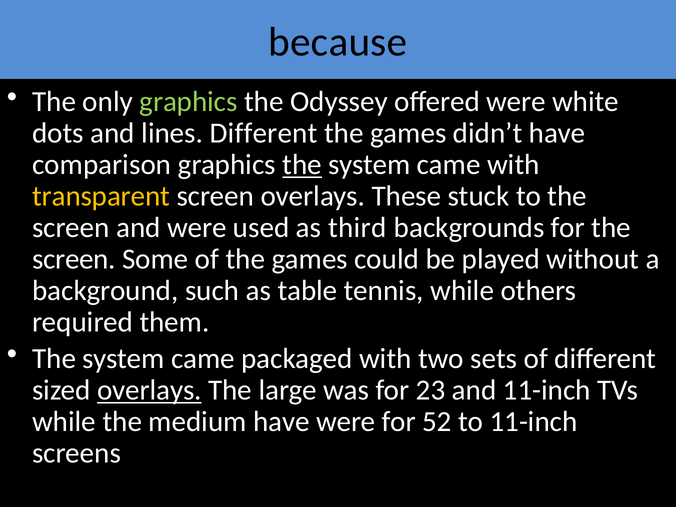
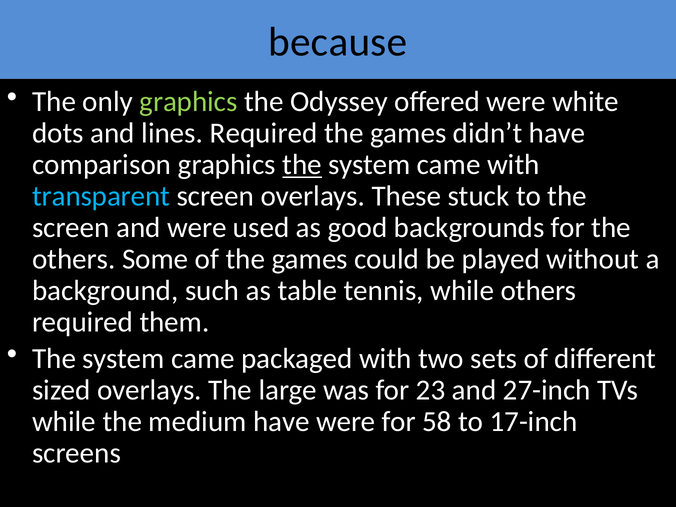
lines Different: Different -> Required
transparent colour: yellow -> light blue
third: third -> good
screen at (74, 259): screen -> others
overlays at (149, 390) underline: present -> none
and 11-inch: 11-inch -> 27-inch
52: 52 -> 58
to 11-inch: 11-inch -> 17-inch
